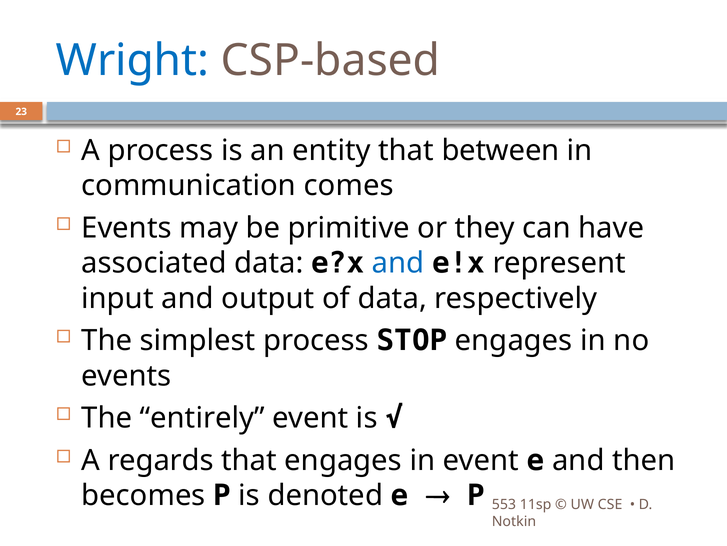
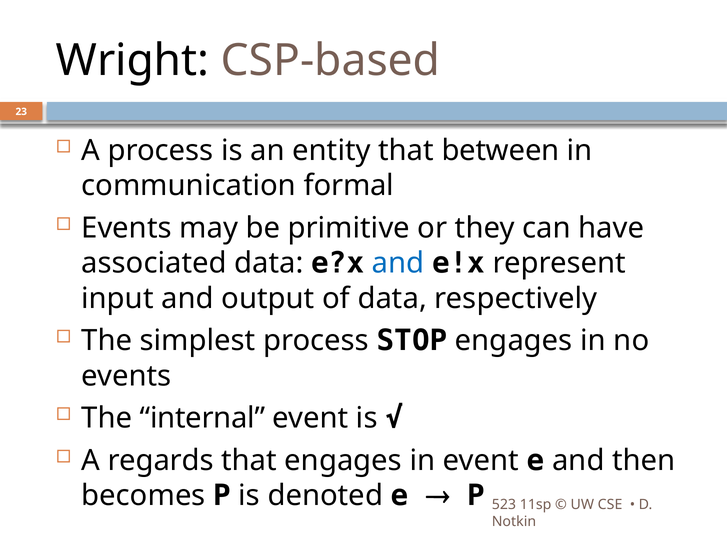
Wright colour: blue -> black
comes: comes -> formal
entirely: entirely -> internal
553: 553 -> 523
